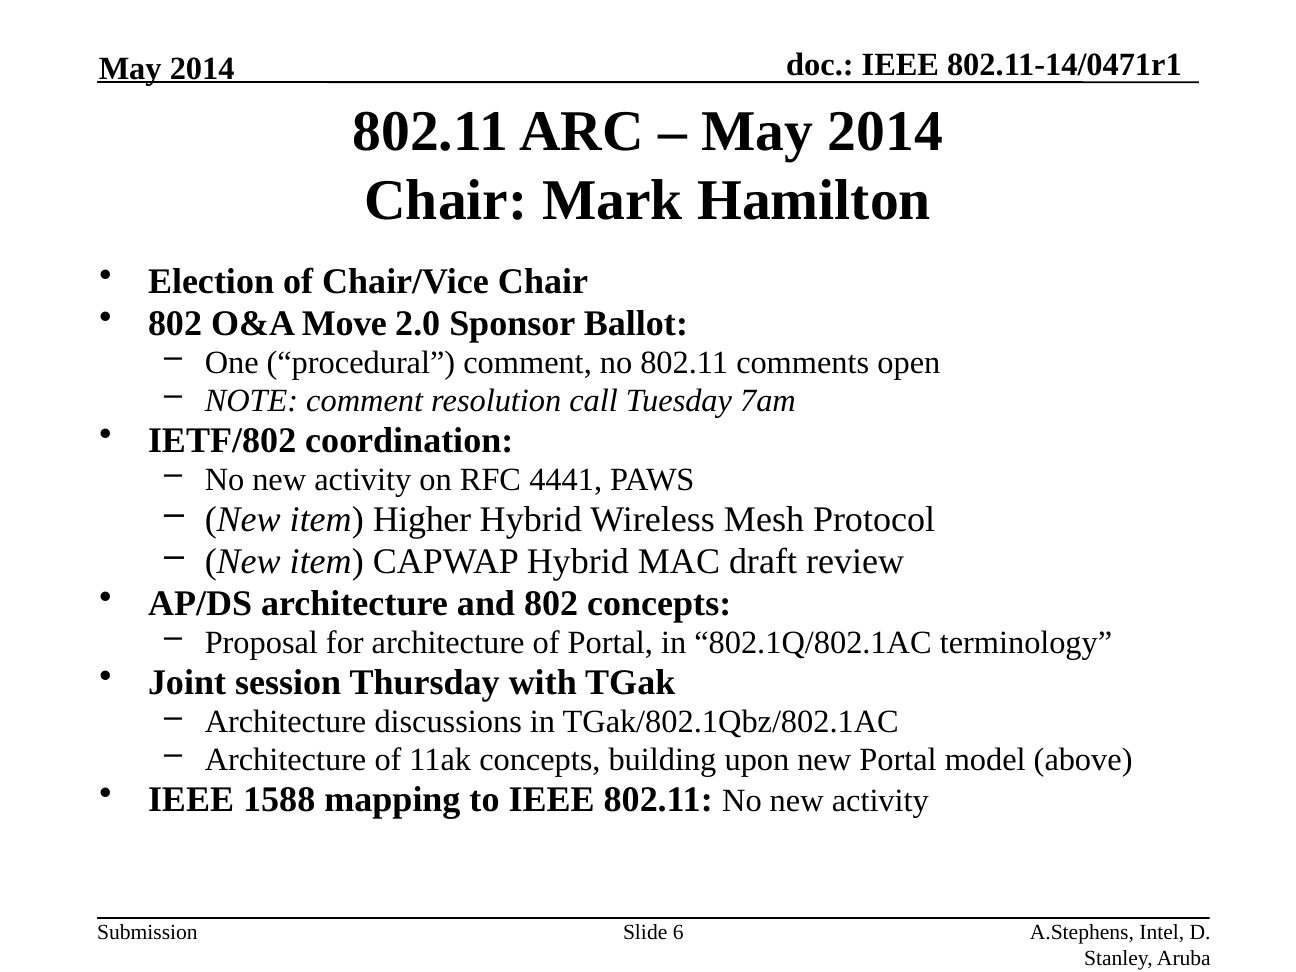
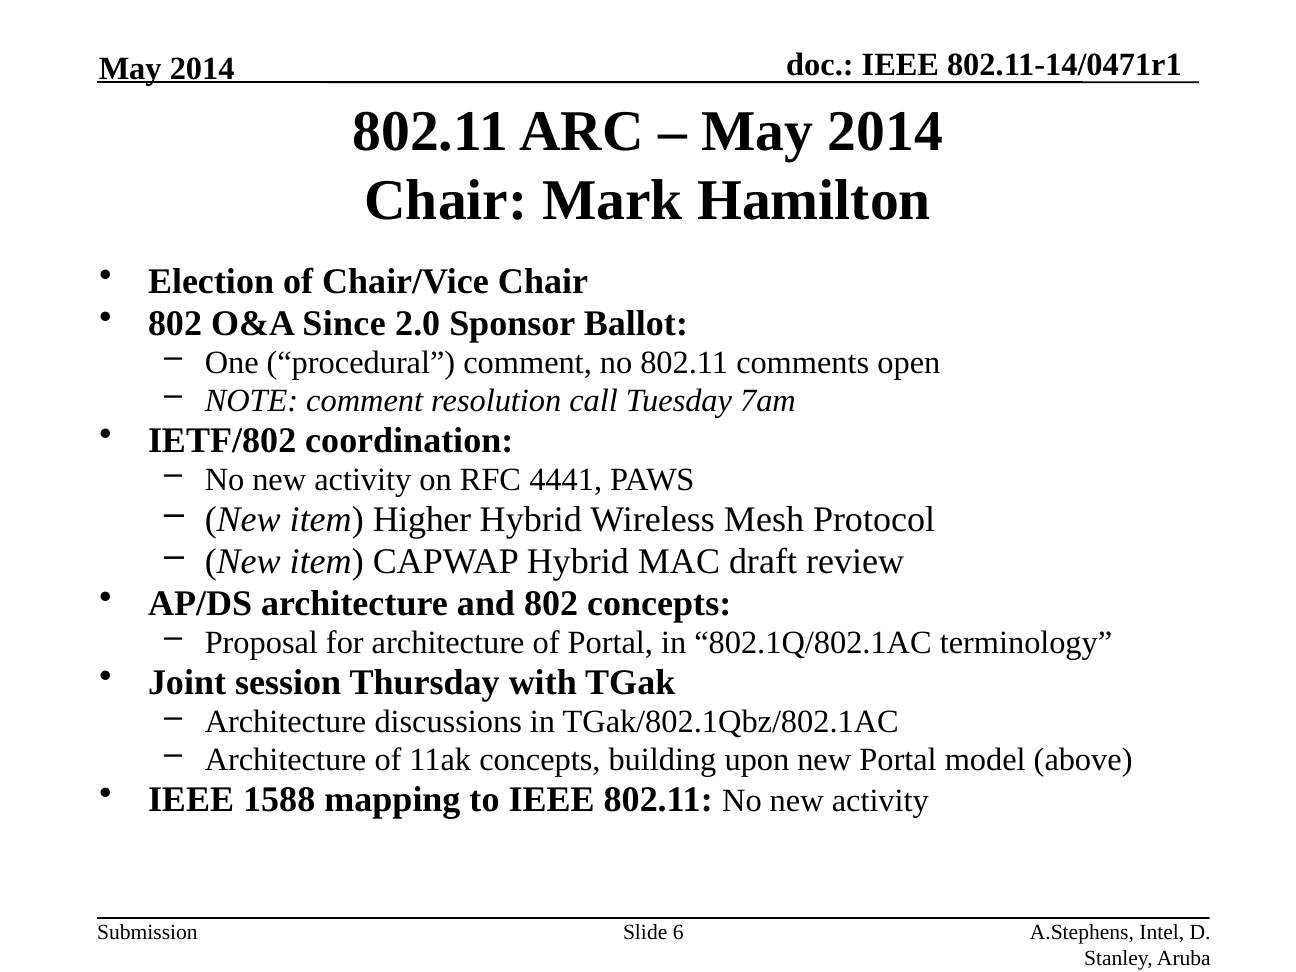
Move: Move -> Since
